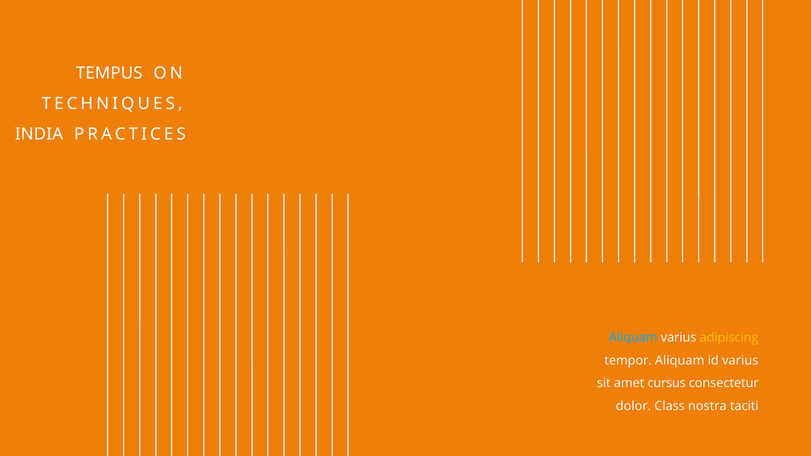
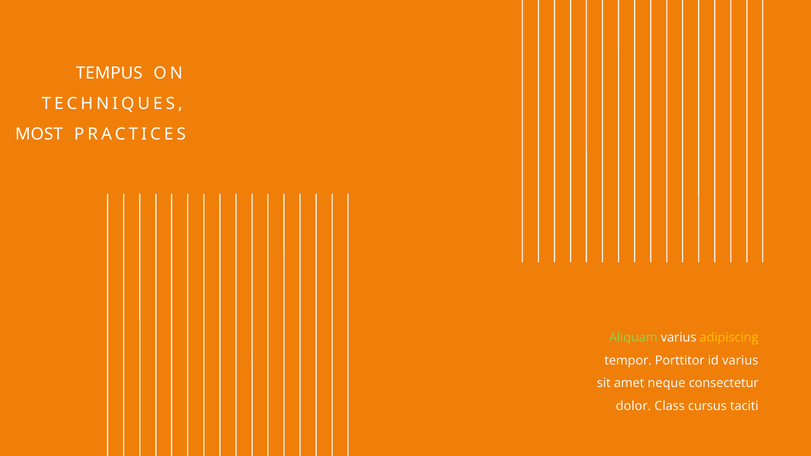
INDIA: INDIA -> MOST
Aliquam at (633, 338) colour: light blue -> light green
tempor Aliquam: Aliquam -> Porttitor
cursus: cursus -> neque
nostra: nostra -> cursus
